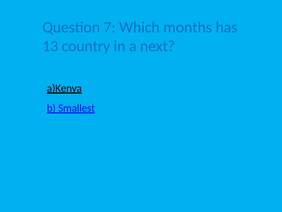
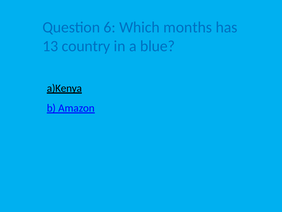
7: 7 -> 6
next: next -> blue
Smallest: Smallest -> Amazon
